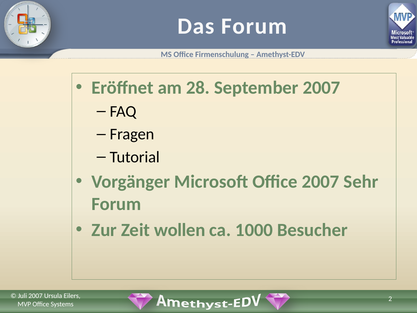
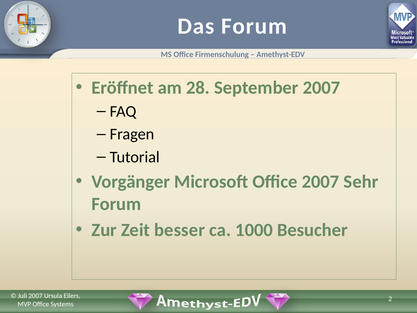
wollen: wollen -> besser
